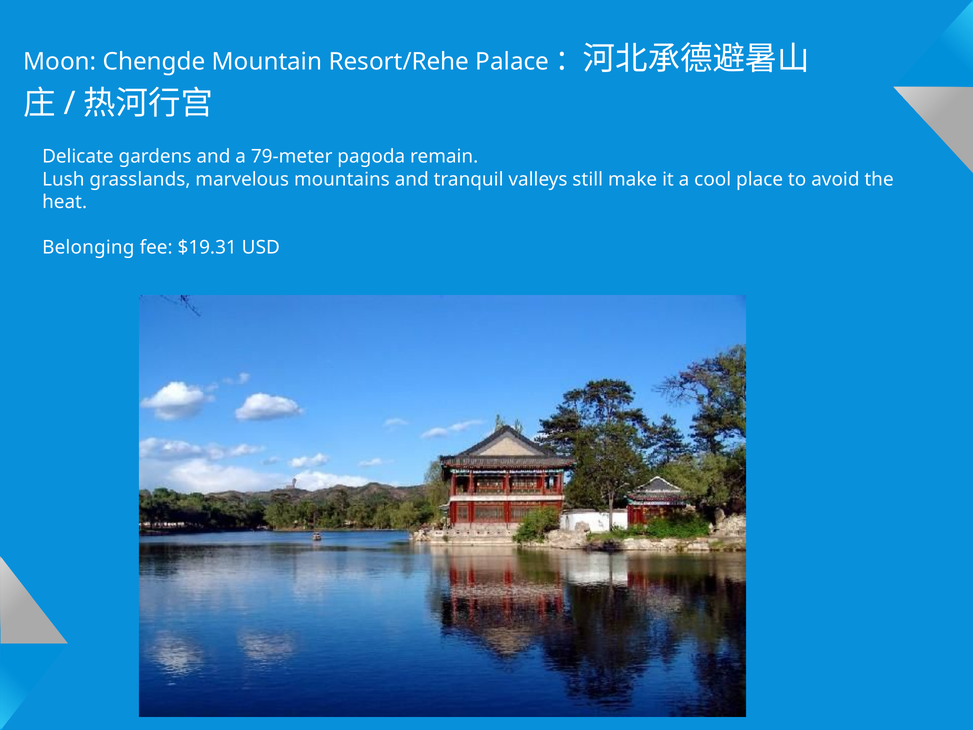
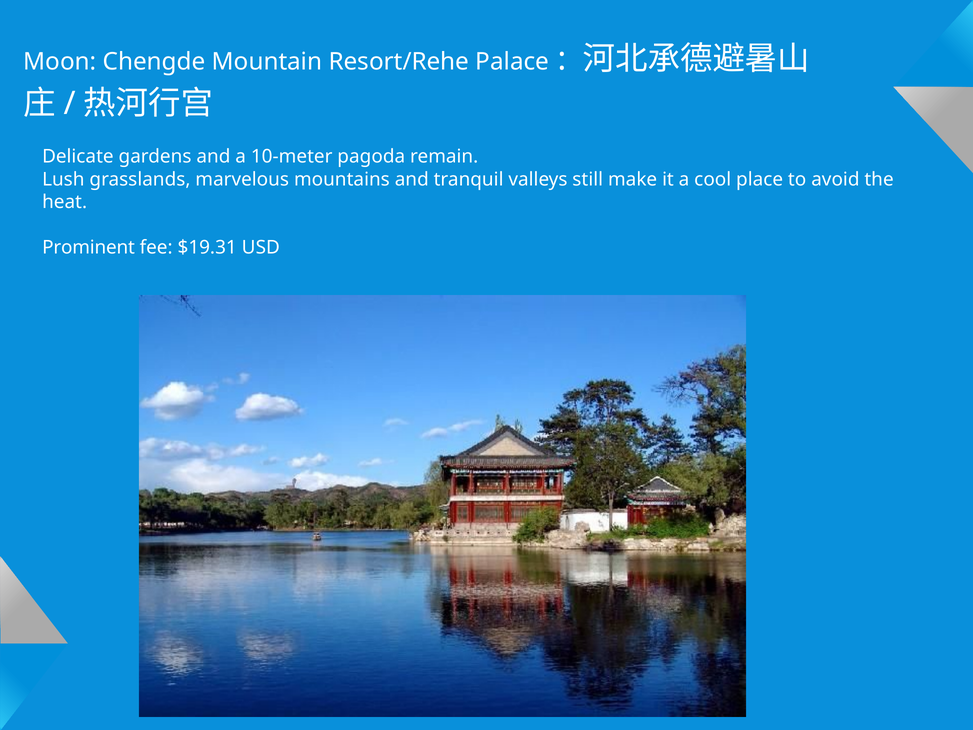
79-meter: 79-meter -> 10-meter
Belonging: Belonging -> Prominent
